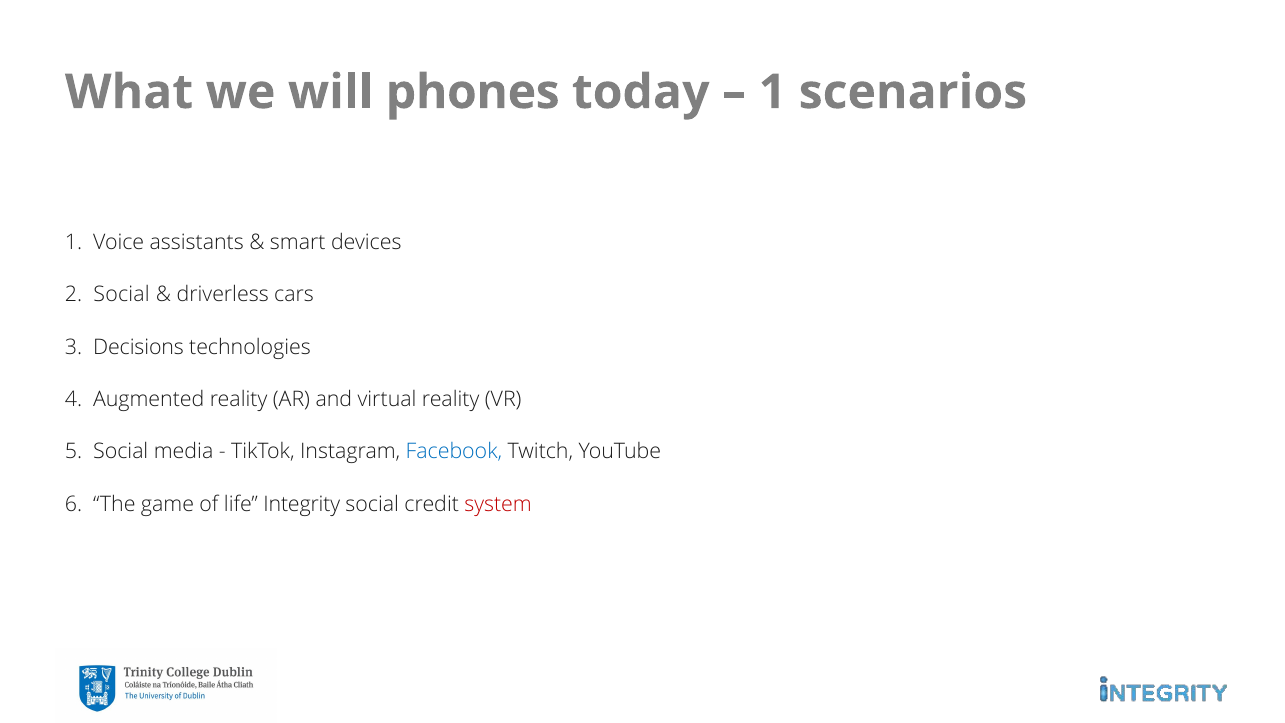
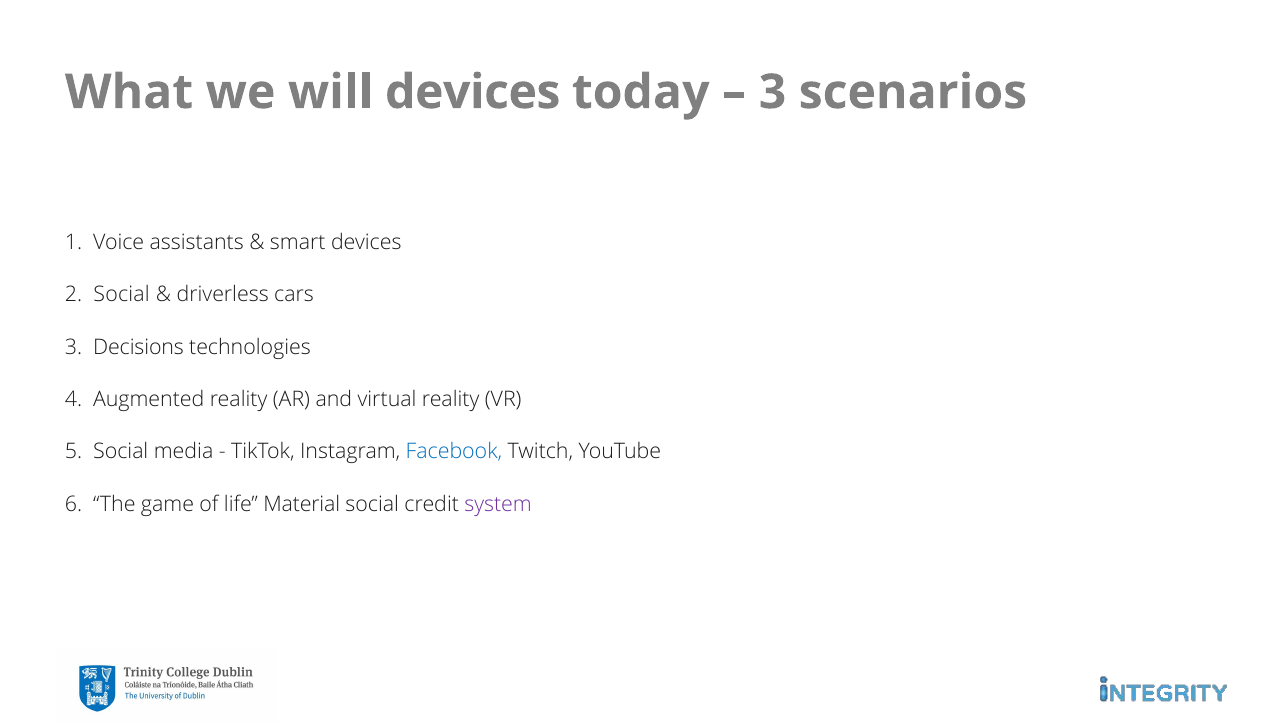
will phones: phones -> devices
1 at (772, 92): 1 -> 3
Integrity: Integrity -> Material
system colour: red -> purple
